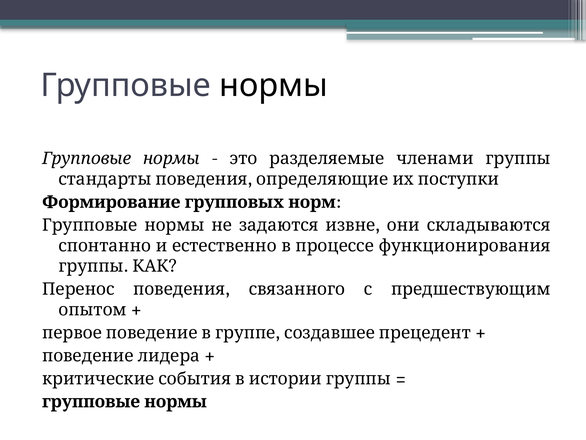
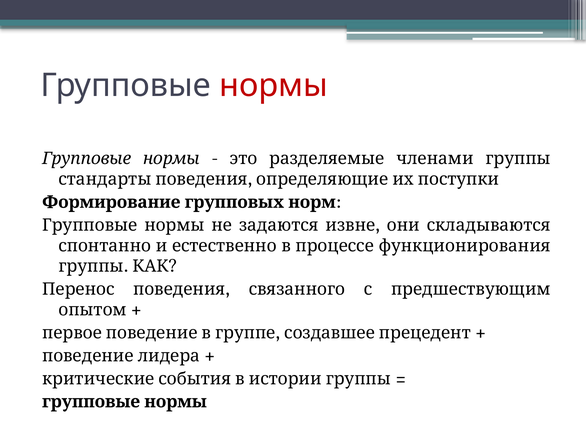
нормы at (274, 85) colour: black -> red
